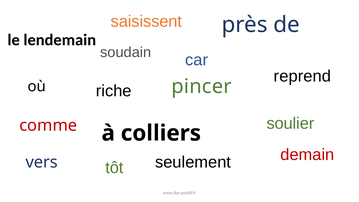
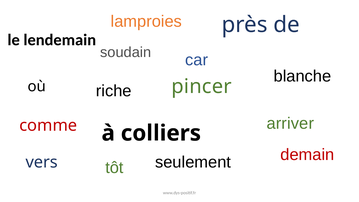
saisissent: saisissent -> lamproies
reprend: reprend -> blanche
soulier: soulier -> arriver
